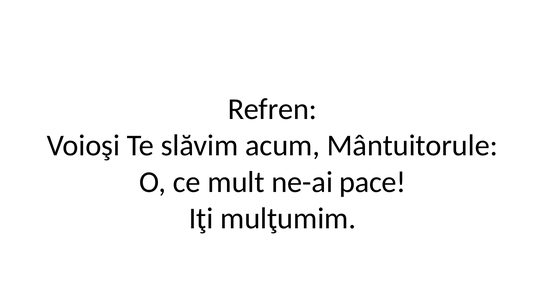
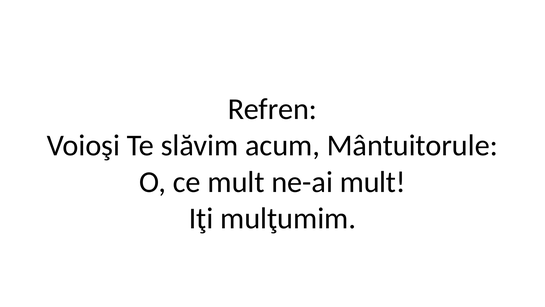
ne-ai pace: pace -> mult
